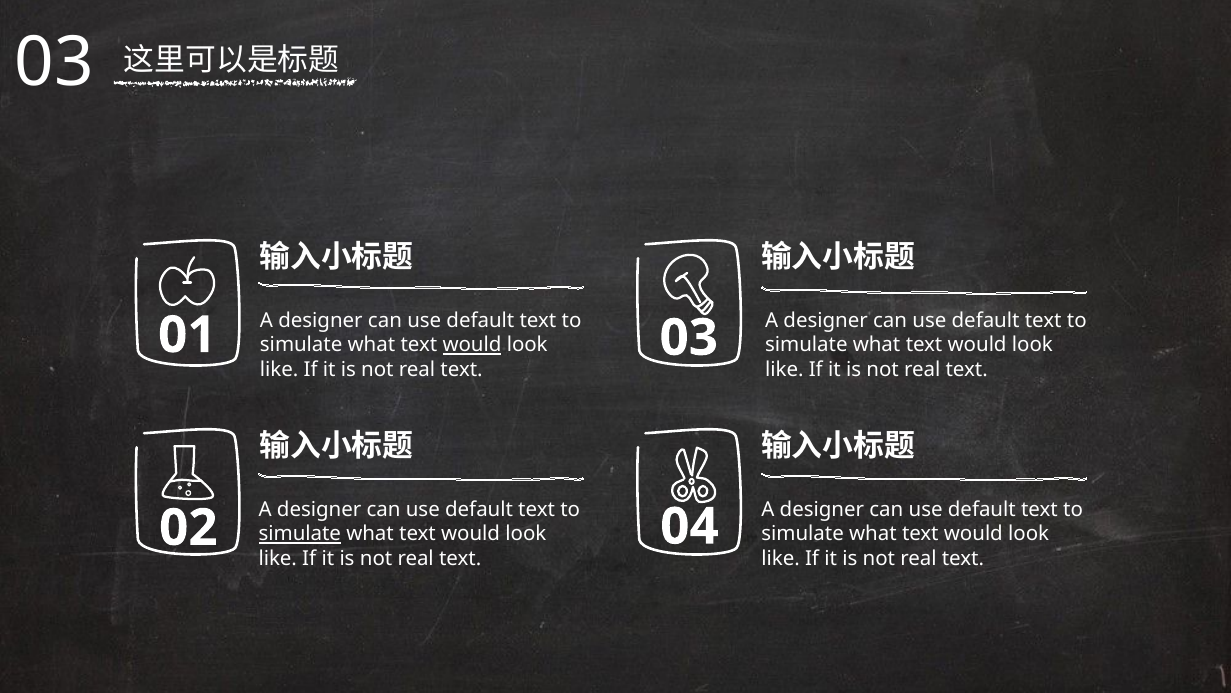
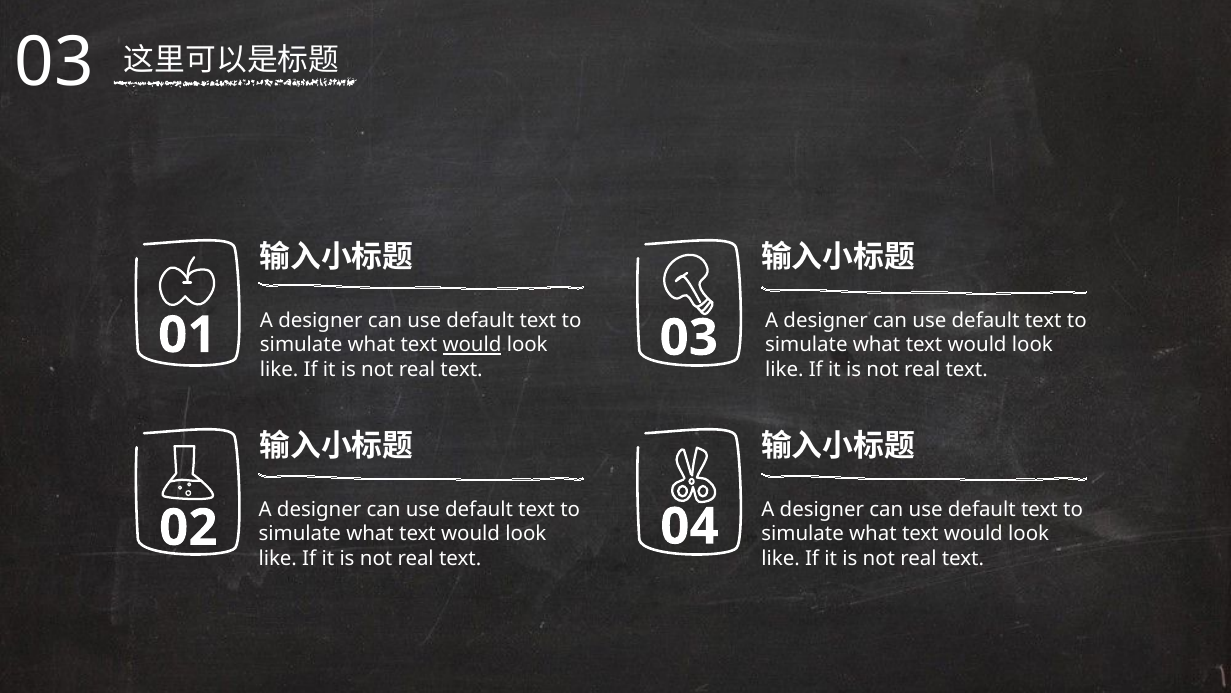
simulate at (300, 534) underline: present -> none
